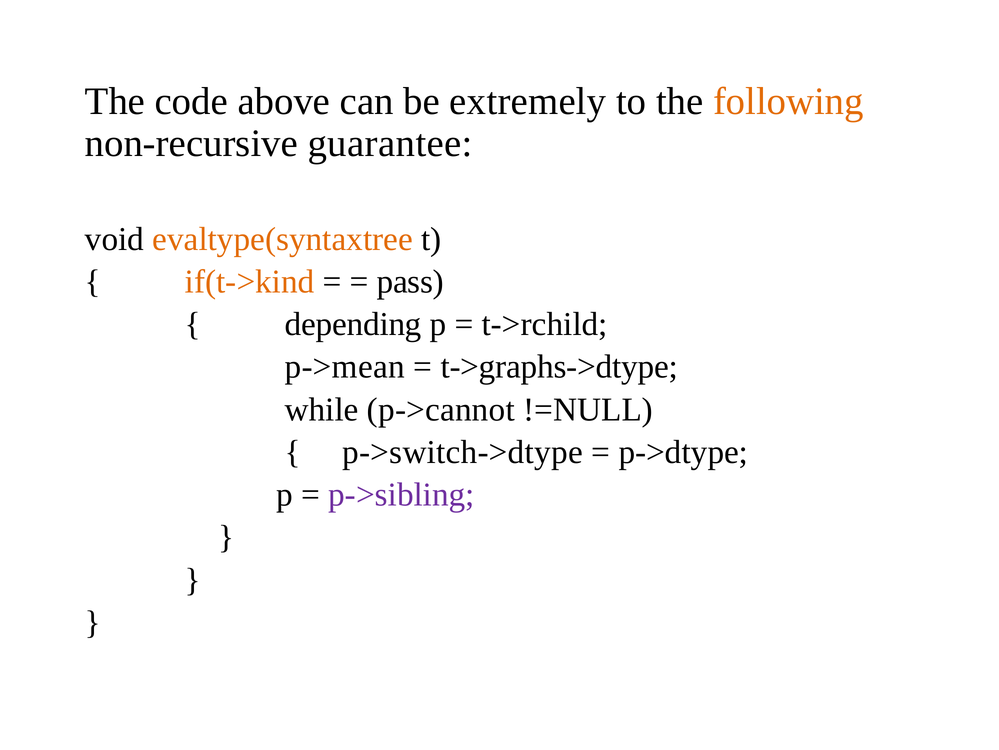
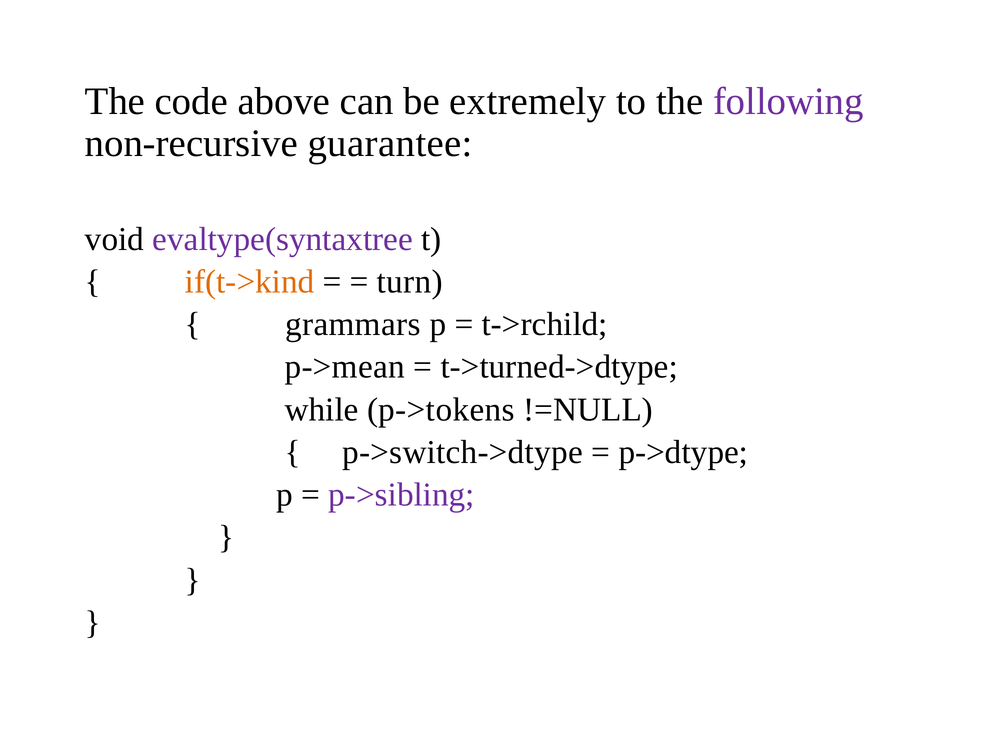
following colour: orange -> purple
evaltype(syntaxtree colour: orange -> purple
pass: pass -> turn
depending: depending -> grammars
t->graphs->dtype: t->graphs->dtype -> t->turned->dtype
p->cannot: p->cannot -> p->tokens
